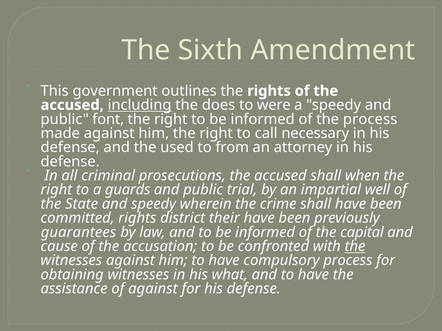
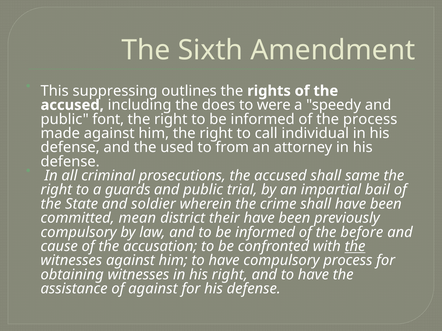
government: government -> suppressing
including underline: present -> none
necessary: necessary -> individual
when: when -> same
well: well -> bail
and speedy: speedy -> soldier
committed rights: rights -> mean
guarantees at (79, 233): guarantees -> compulsory
capital: capital -> before
his what: what -> right
